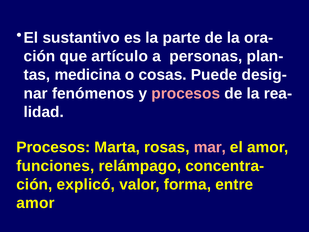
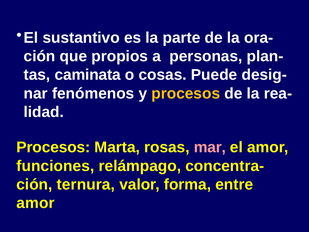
artículo: artículo -> propios
medicina: medicina -> caminata
procesos at (186, 93) colour: pink -> yellow
explicó: explicó -> ternura
